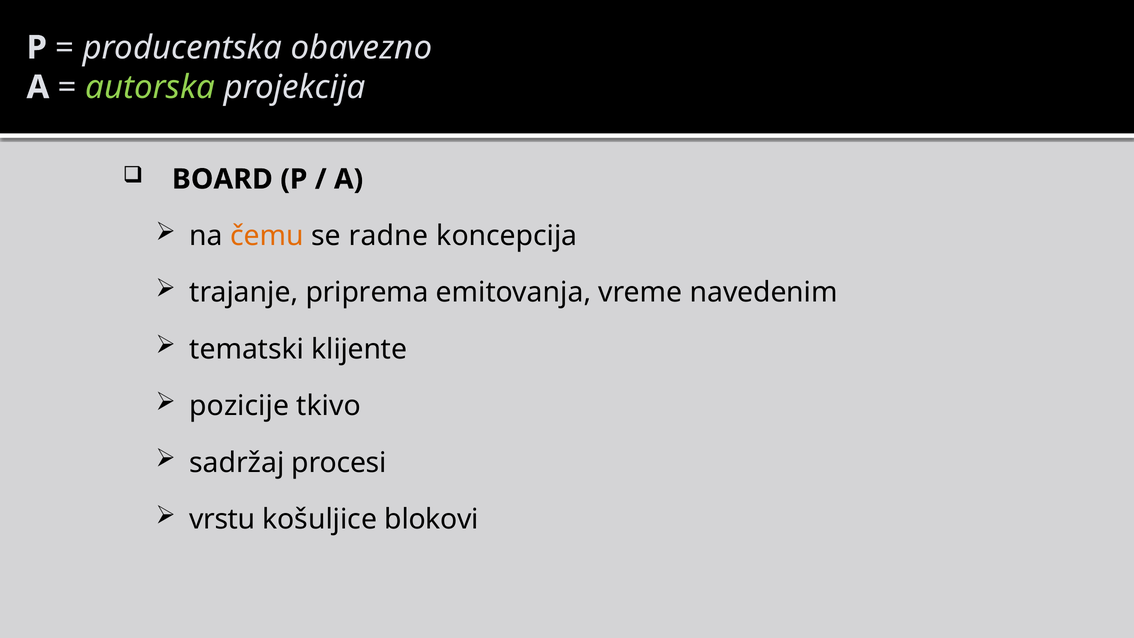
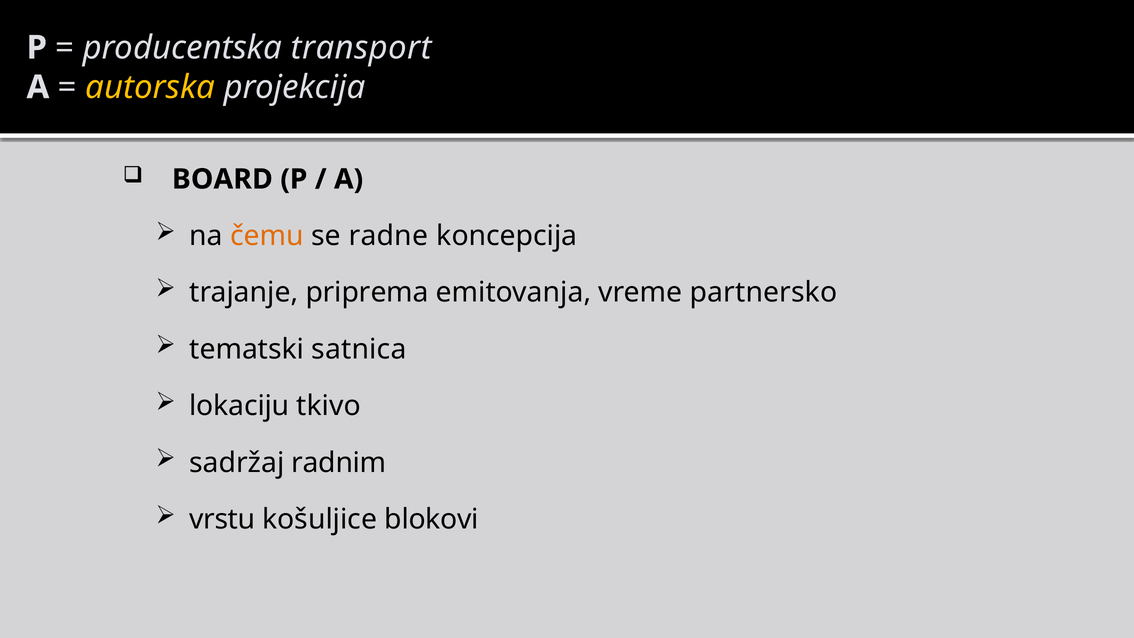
obavezno: obavezno -> transport
autorska colour: light green -> yellow
navedenim: navedenim -> partnersko
klijente: klijente -> satnica
pozicije: pozicije -> lokaciju
procesi: procesi -> radnim
